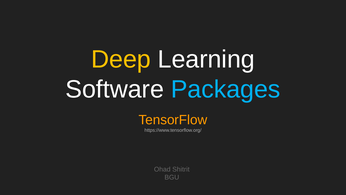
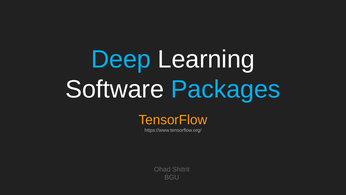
Deep colour: yellow -> light blue
